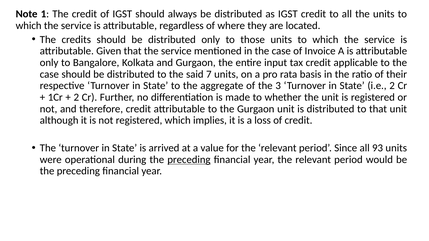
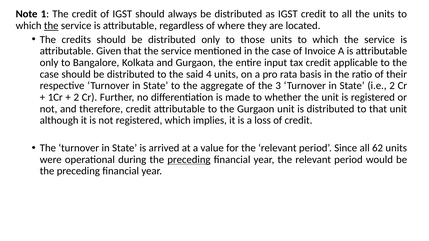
the at (51, 26) underline: none -> present
7: 7 -> 4
93: 93 -> 62
